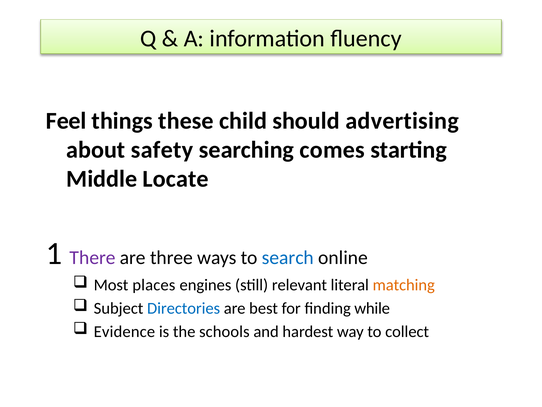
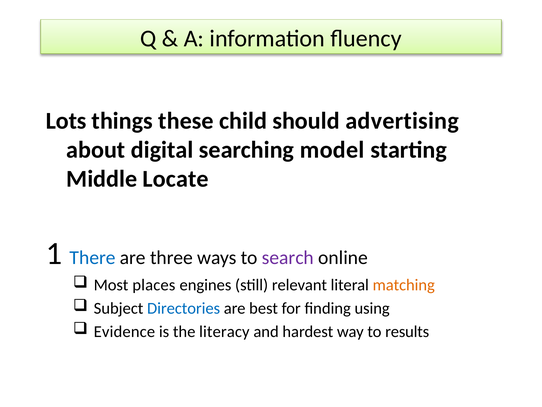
Feel: Feel -> Lots
safety: safety -> digital
comes: comes -> model
There colour: purple -> blue
search colour: blue -> purple
while: while -> using
schools: schools -> literacy
collect: collect -> results
